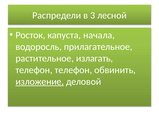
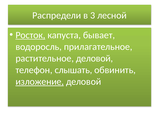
Росток underline: none -> present
начала: начала -> бывает
растительное излагать: излагать -> деловой
телефон телефон: телефон -> слышать
